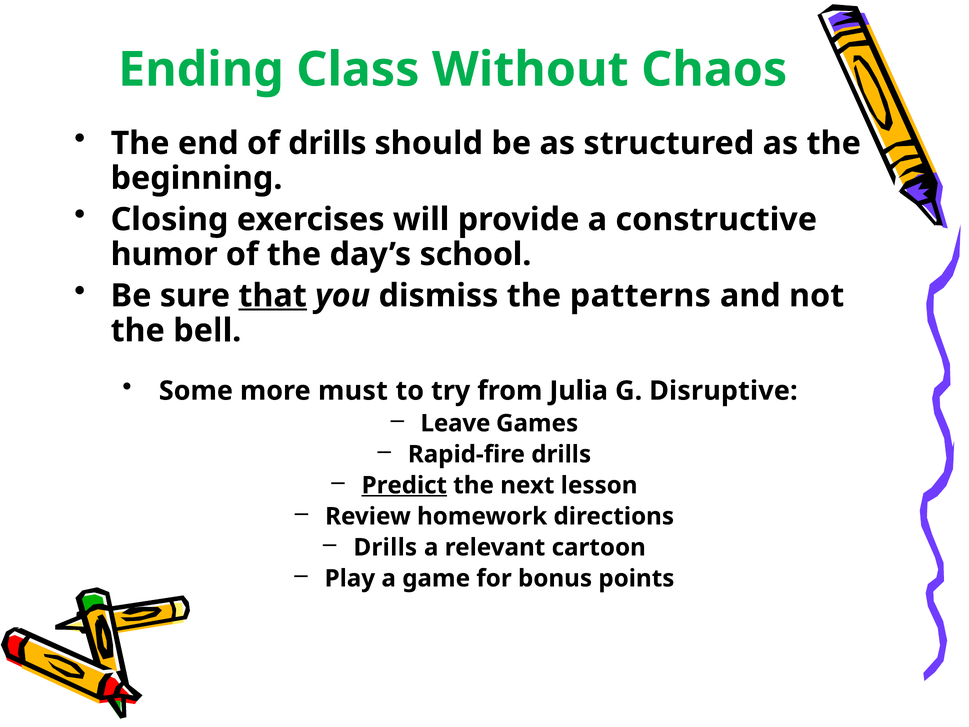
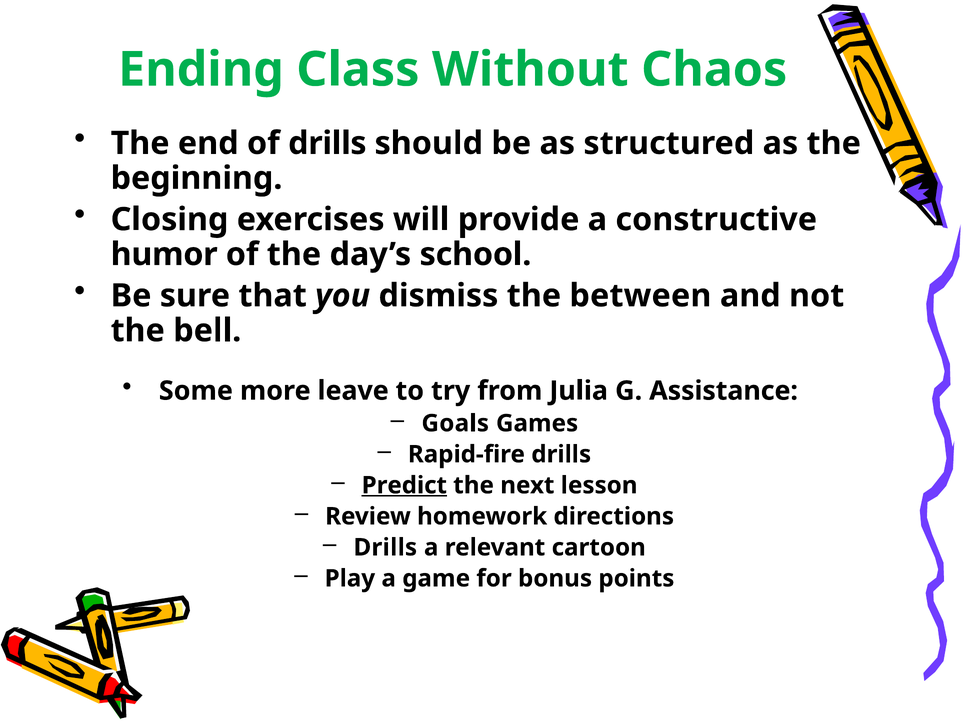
that underline: present -> none
patterns: patterns -> between
must: must -> leave
Disruptive: Disruptive -> Assistance
Leave: Leave -> Goals
